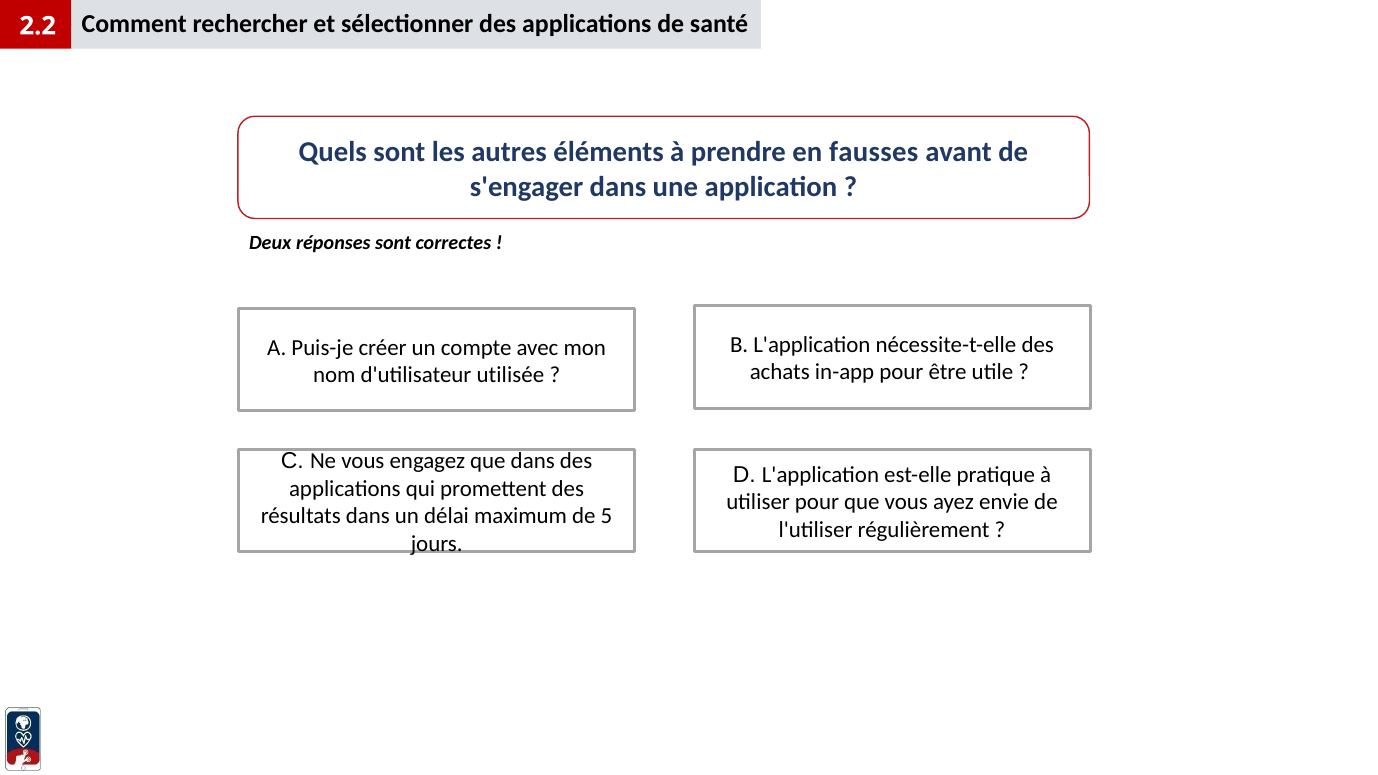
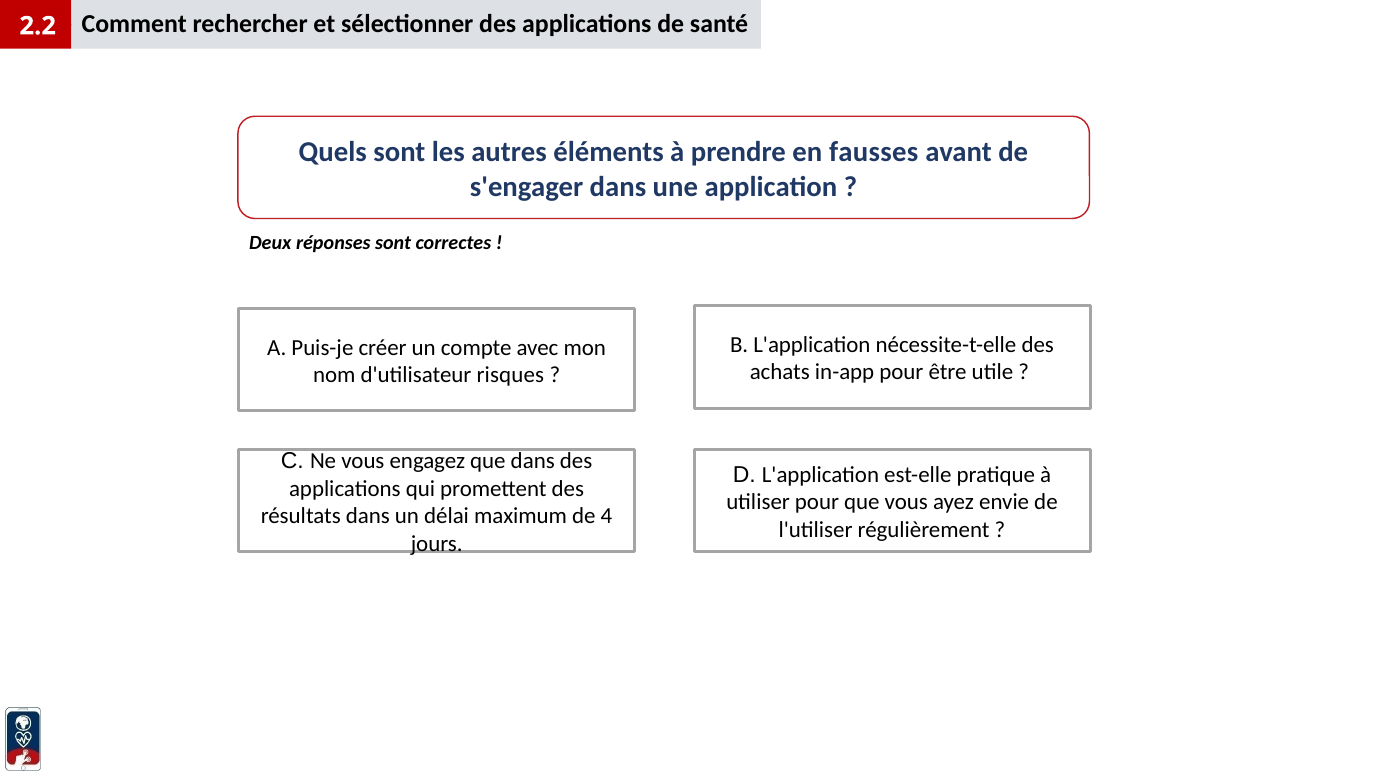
utilisée: utilisée -> risques
5: 5 -> 4
